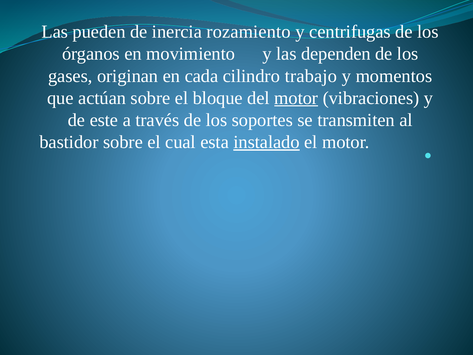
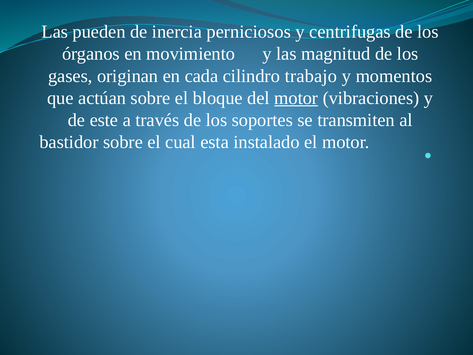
rozamiento: rozamiento -> perniciosos
dependen: dependen -> magnitud
instalado underline: present -> none
